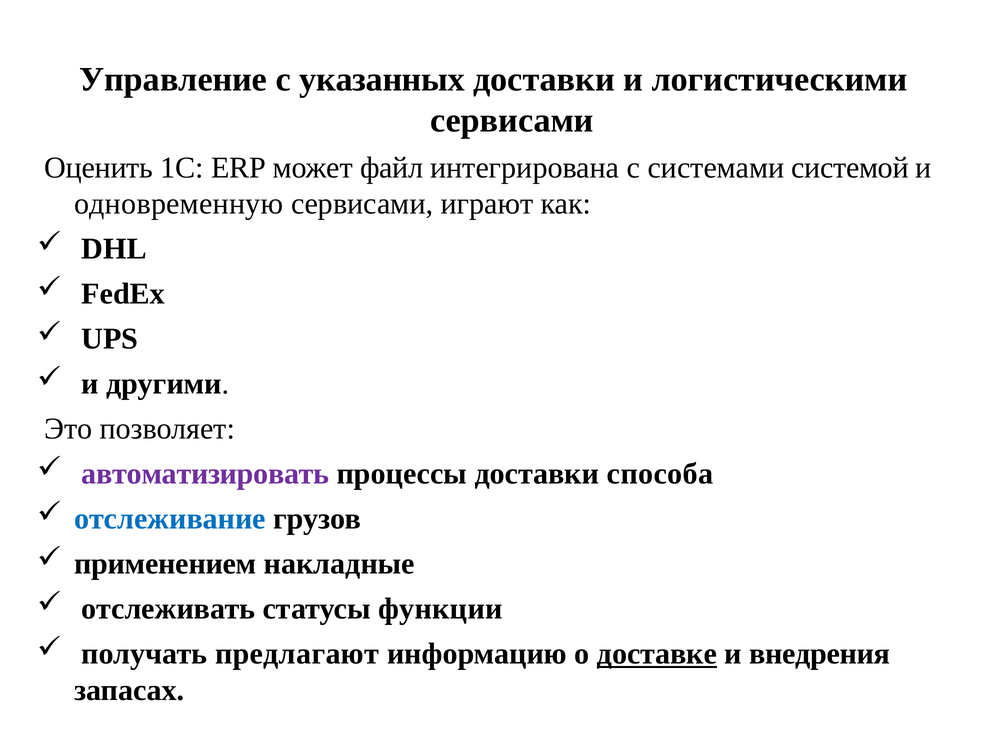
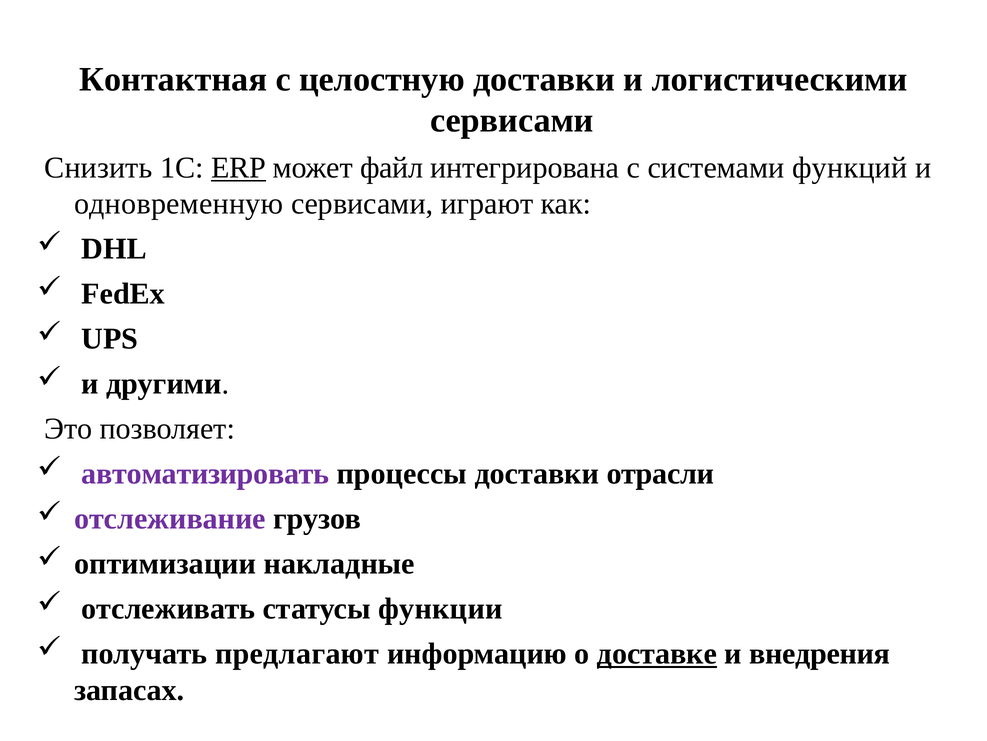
Управление: Управление -> Контактная
указанных: указанных -> целостную
Оценить: Оценить -> Снизить
ERP underline: none -> present
системой: системой -> функций
способа: способа -> отрасли
отслеживание colour: blue -> purple
применением: применением -> оптимизации
